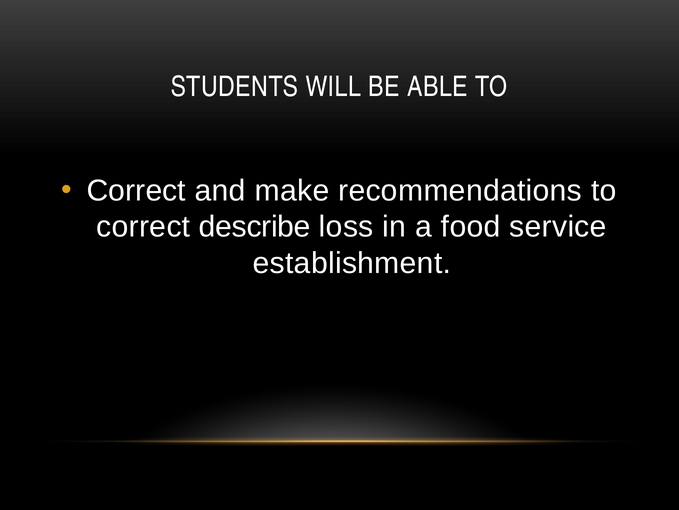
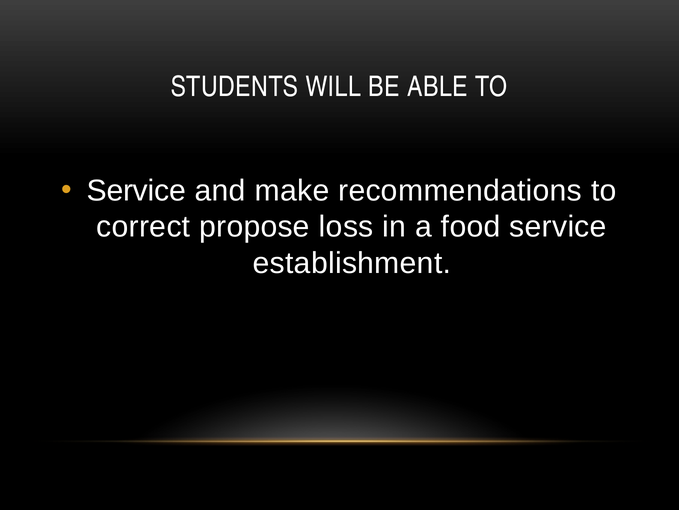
Correct at (136, 190): Correct -> Service
describe: describe -> propose
